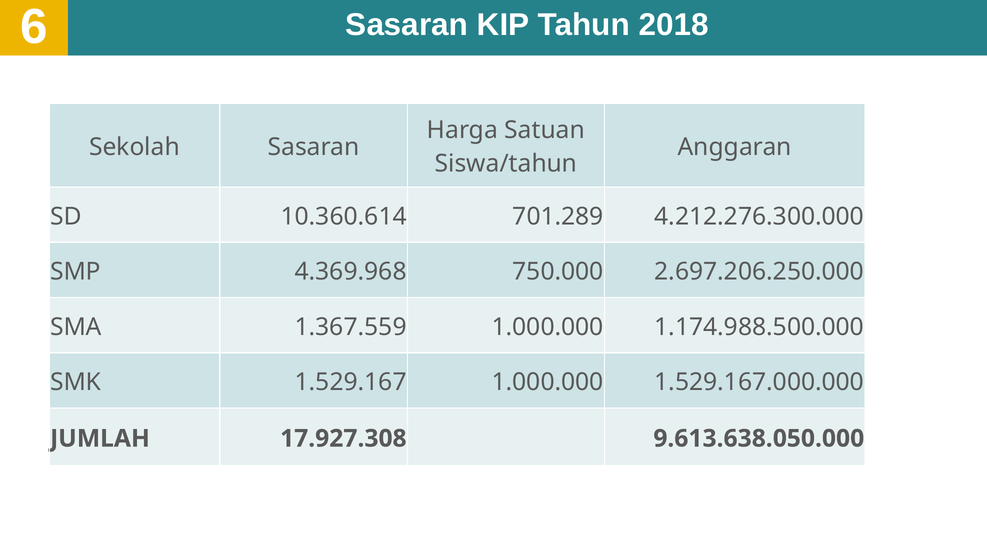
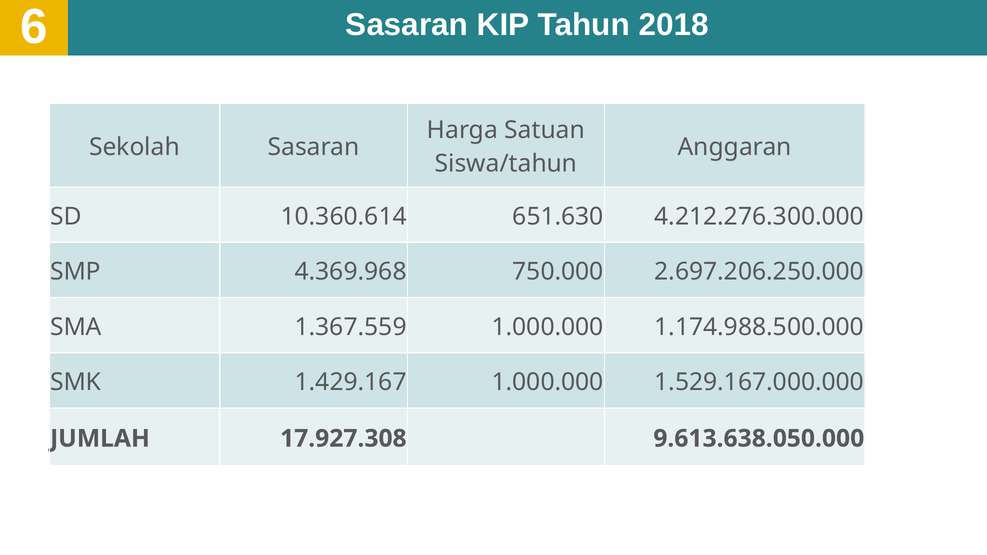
701.289: 701.289 -> 651.630
1.529.167: 1.529.167 -> 1.429.167
